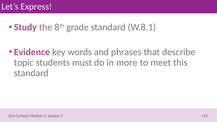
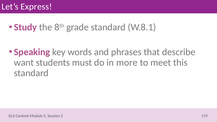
Evidence: Evidence -> Speaking
topic: topic -> want
